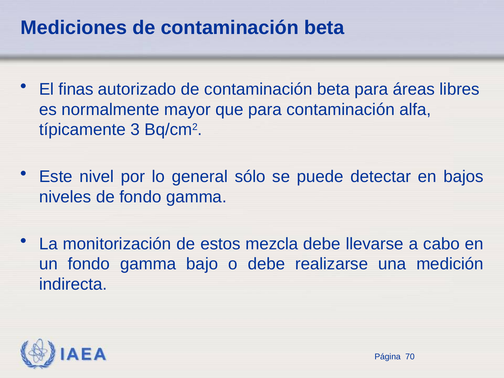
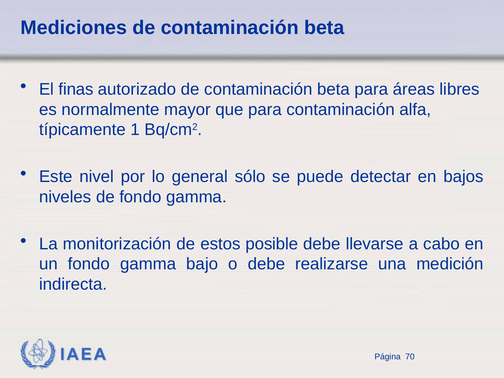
3: 3 -> 1
mezcla: mezcla -> posible
